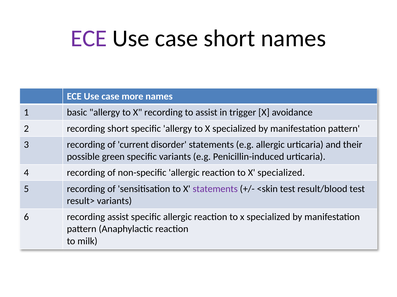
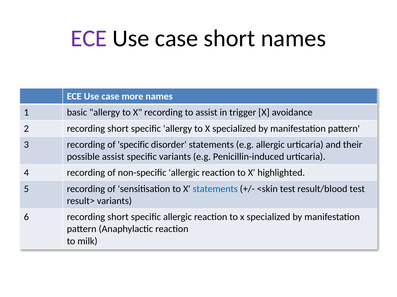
of current: current -> specific
possible green: green -> assist
specialized at (281, 173): specialized -> highlighted
statements at (215, 189) colour: purple -> blue
6 recording assist: assist -> short
